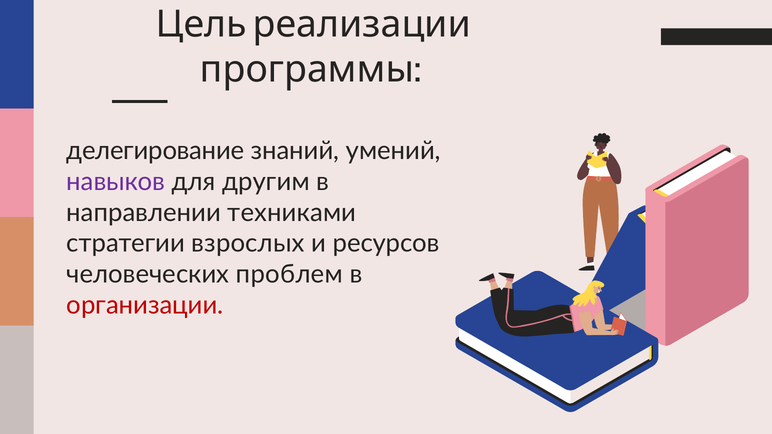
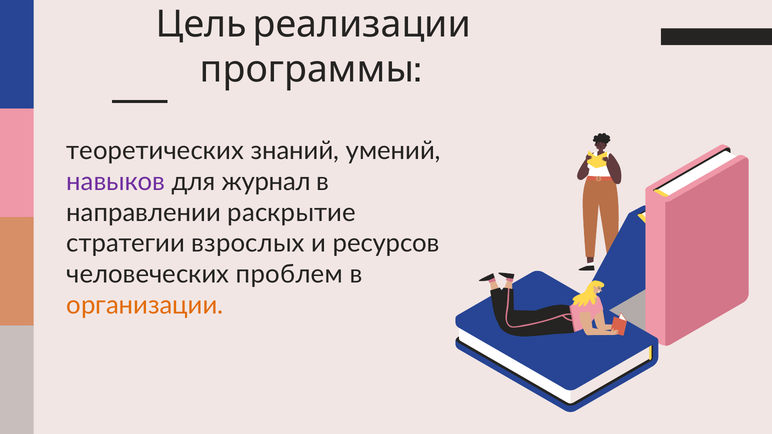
делегирование: делегирование -> теоретических
другим: другим -> журнал
техниками: техниками -> раскрытие
организации colour: red -> orange
